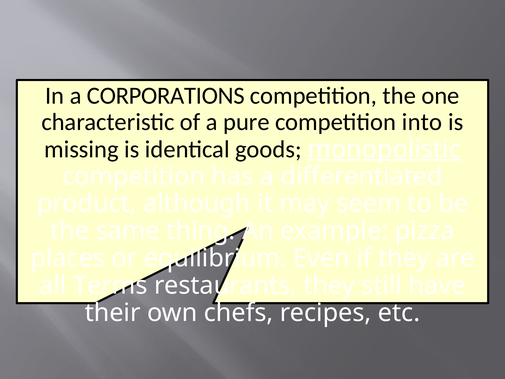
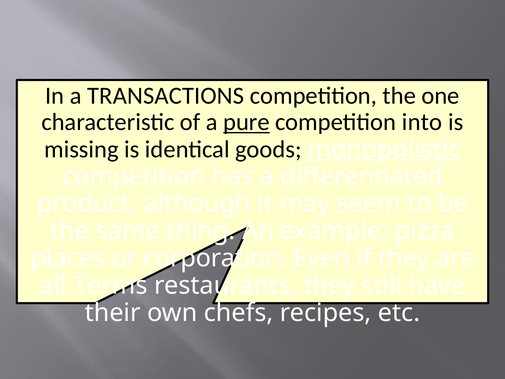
CORPORATIONS: CORPORATIONS -> TRANSACTIONS
pure underline: none -> present
equilibrium: equilibrium -> corporation
